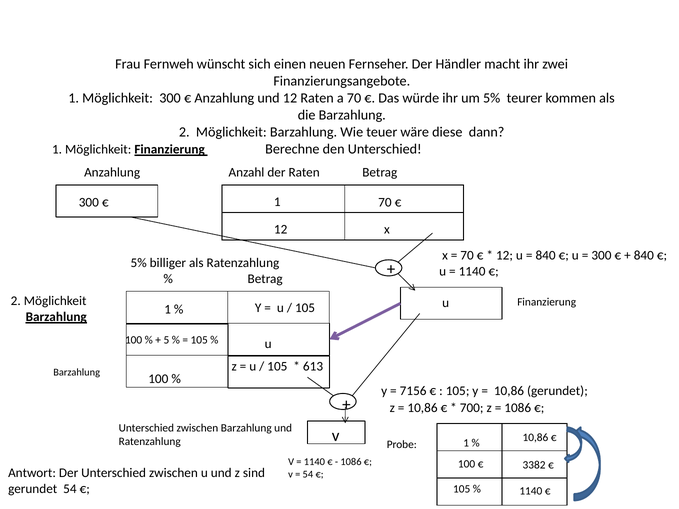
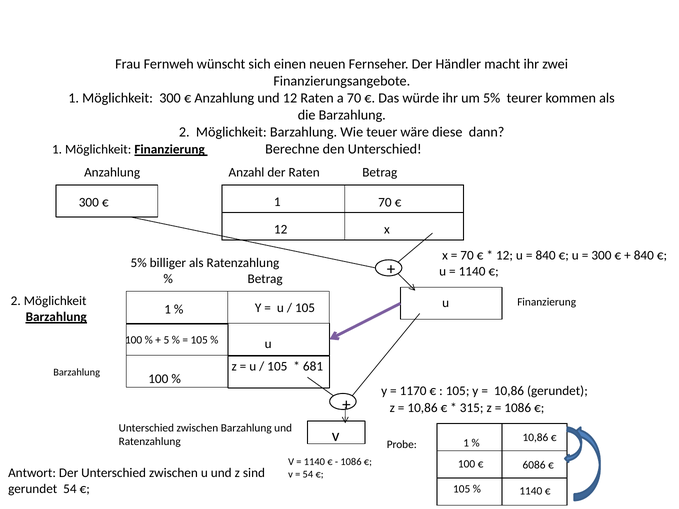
613: 613 -> 681
7156: 7156 -> 1170
700: 700 -> 315
3382: 3382 -> 6086
